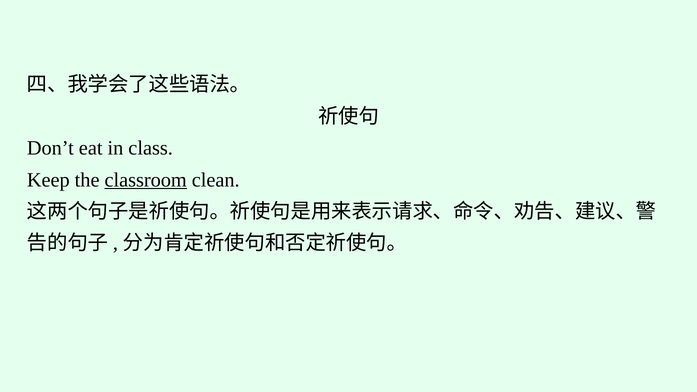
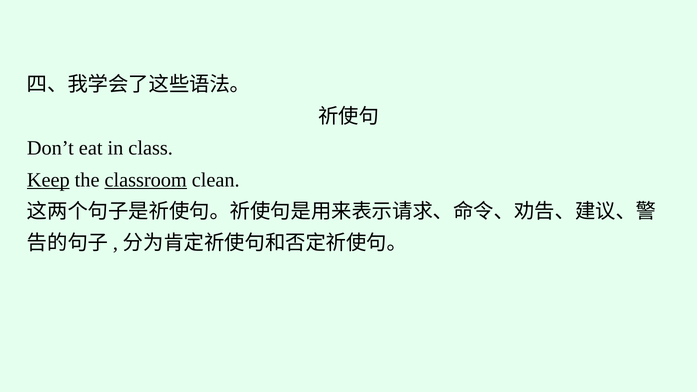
Keep underline: none -> present
